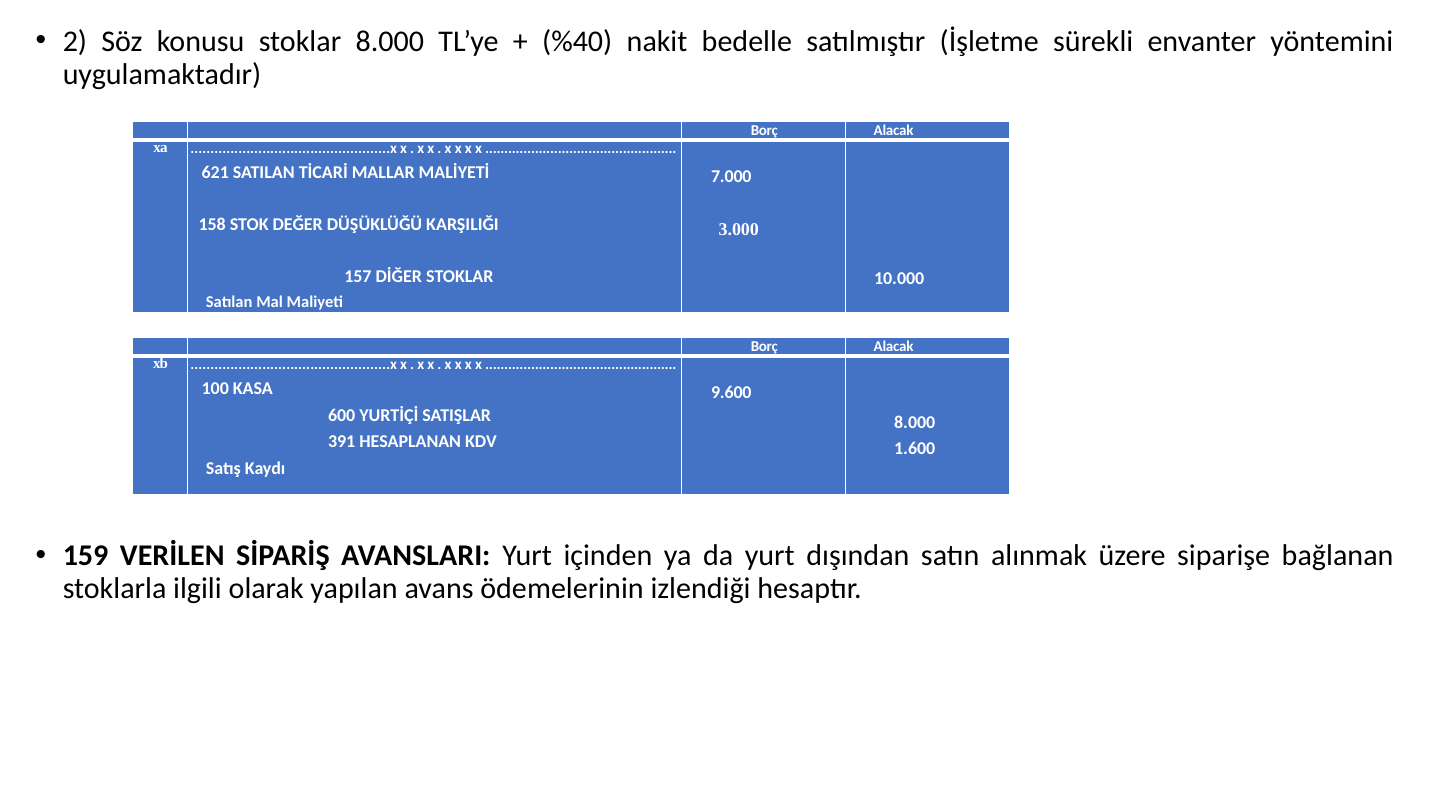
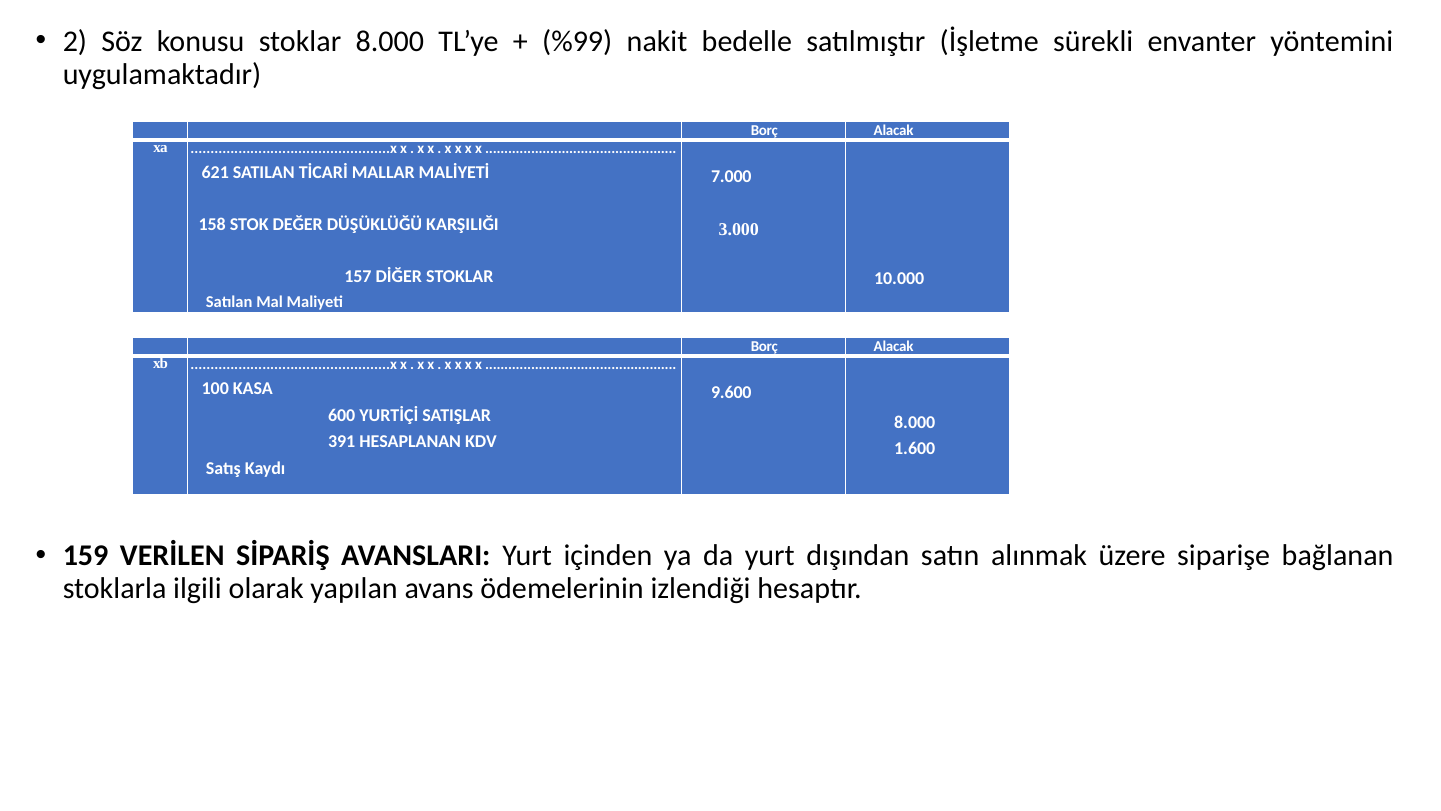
%40: %40 -> %99
